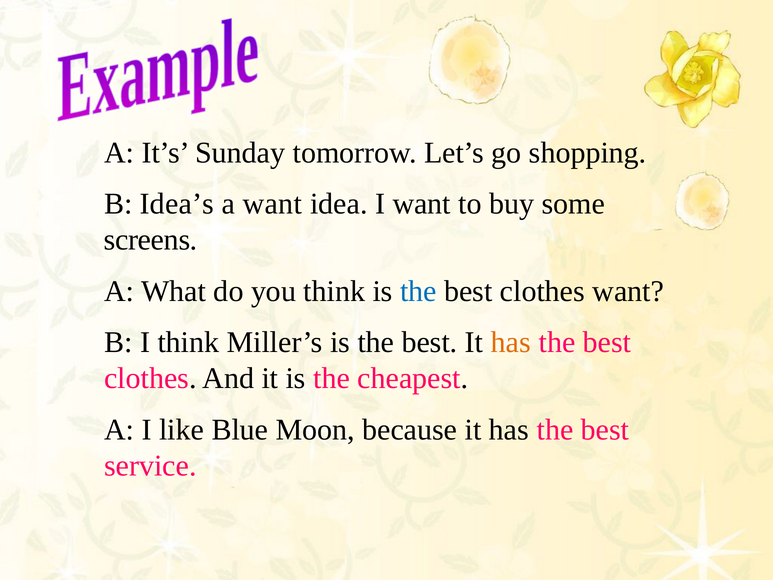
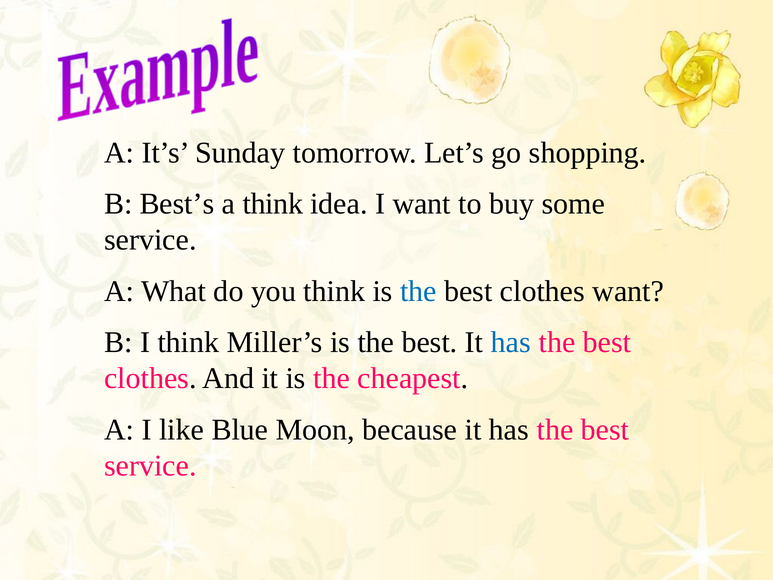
Idea’s: Idea’s -> Best’s
a want: want -> think
screens at (151, 240): screens -> service
has at (511, 342) colour: orange -> blue
